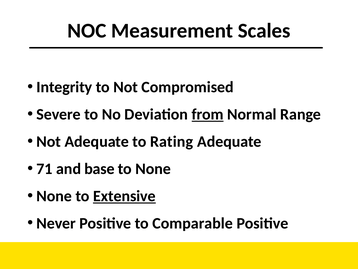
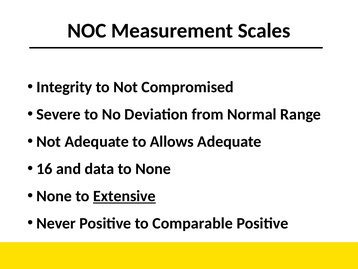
from underline: present -> none
Rating: Rating -> Allows
71: 71 -> 16
base: base -> data
